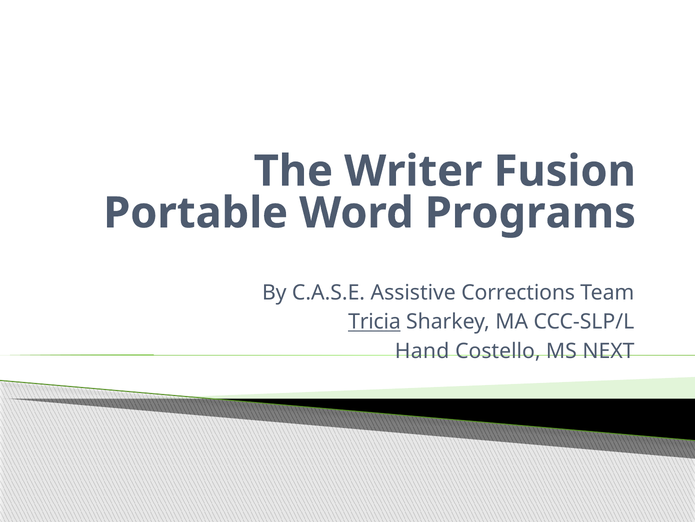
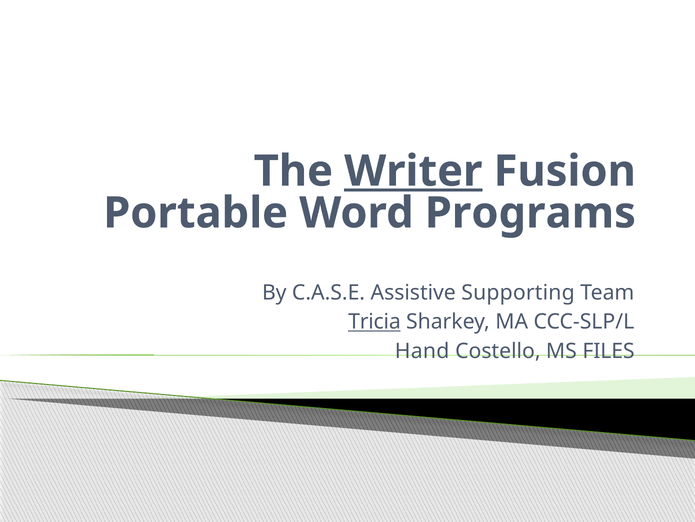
Writer underline: none -> present
Corrections: Corrections -> Supporting
NEXT: NEXT -> FILES
